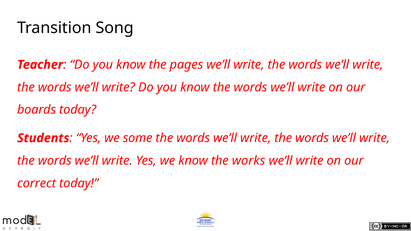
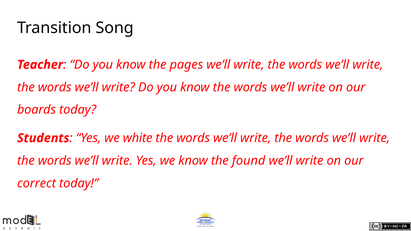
some: some -> white
works: works -> found
